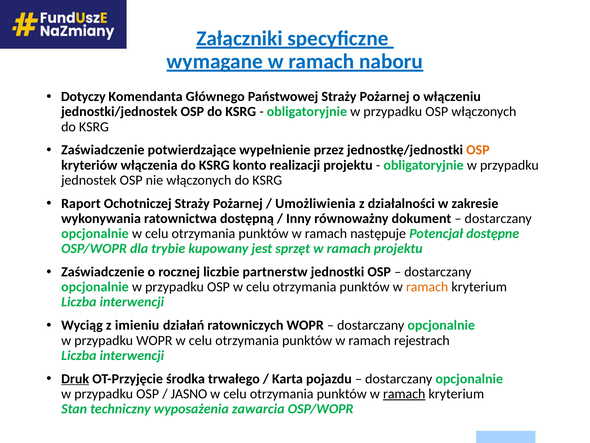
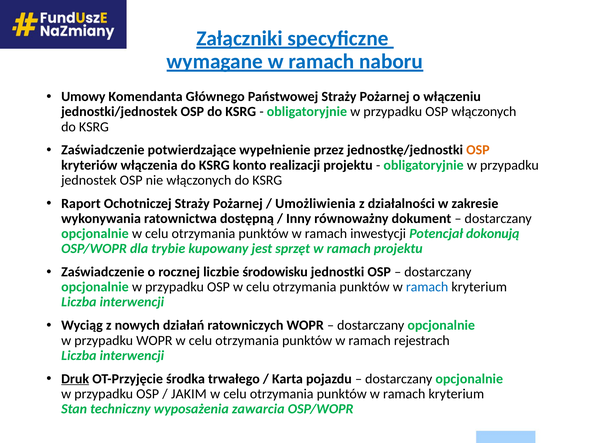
Dotyczy: Dotyczy -> Umowy
następuje: następuje -> inwestycji
dostępne: dostępne -> dokonują
partnerstw: partnerstw -> środowisku
ramach at (427, 287) colour: orange -> blue
imieniu: imieniu -> nowych
JASNO: JASNO -> JAKIM
ramach at (404, 393) underline: present -> none
